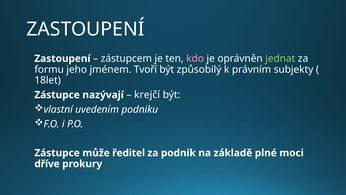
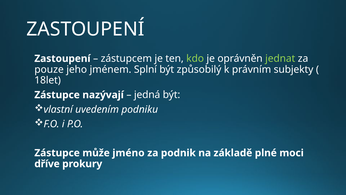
kdo colour: pink -> light green
formu: formu -> pouze
Tvoří: Tvoří -> Splní
krejčí: krejčí -> jedná
ředitel: ředitel -> jméno
